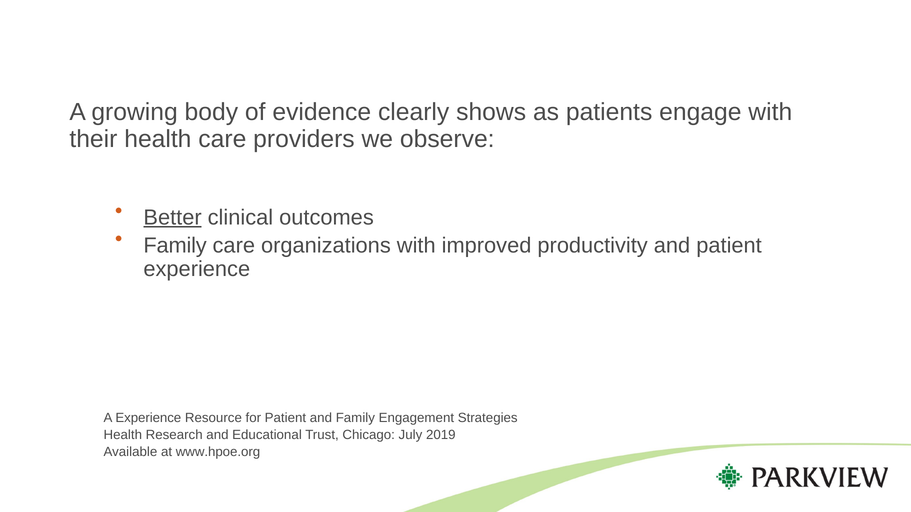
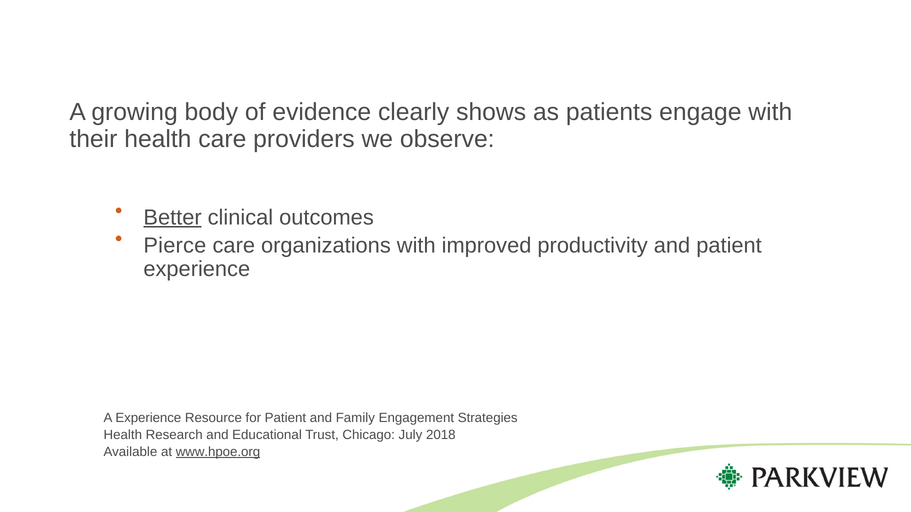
Family at (175, 246): Family -> Pierce
2019: 2019 -> 2018
www.hpoe.org underline: none -> present
